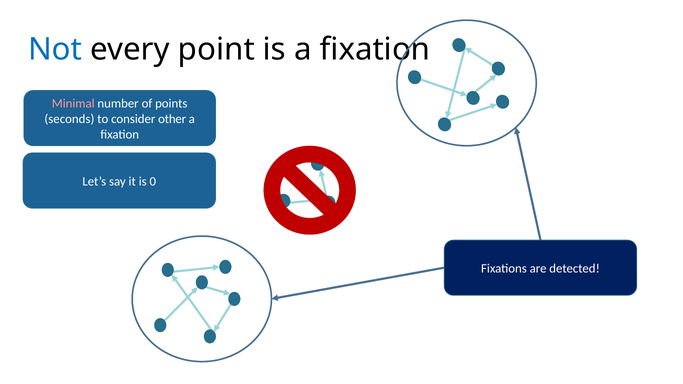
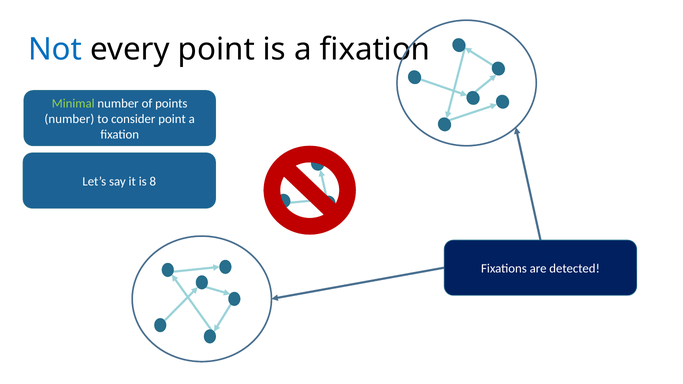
Minimal colour: pink -> light green
seconds at (69, 119): seconds -> number
consider other: other -> point
0: 0 -> 8
